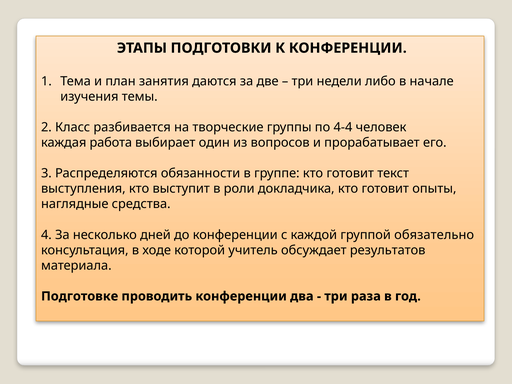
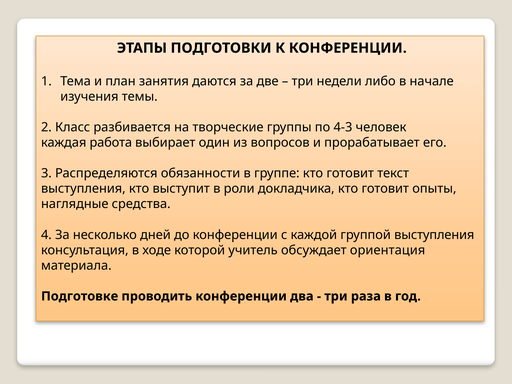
4-4: 4-4 -> 4-3
группой обязательно: обязательно -> выступления
результатов: результатов -> ориентация
